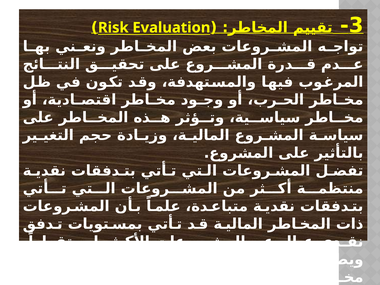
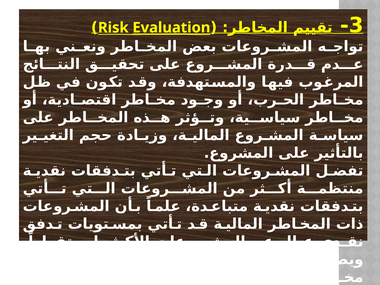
Evaluation underline: none -> present
